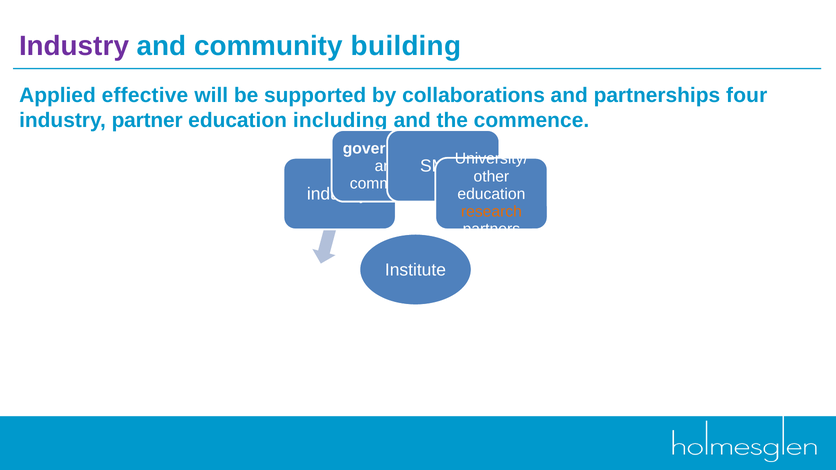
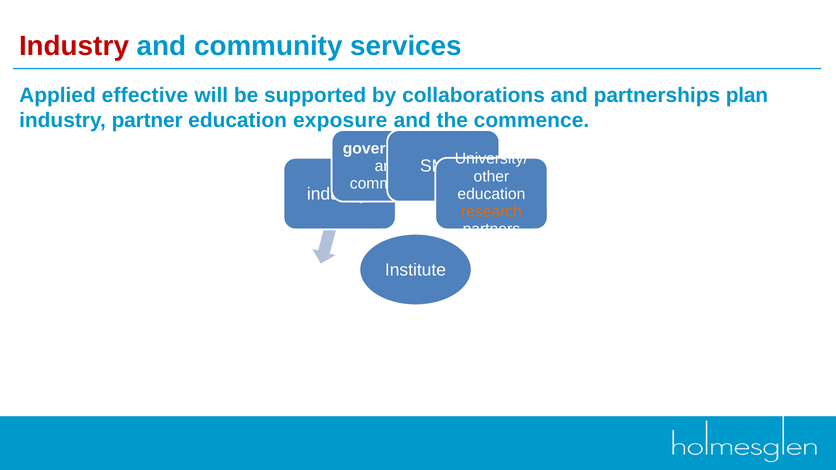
Industry at (74, 46) colour: purple -> red
building: building -> services
four: four -> plan
including: including -> exposure
